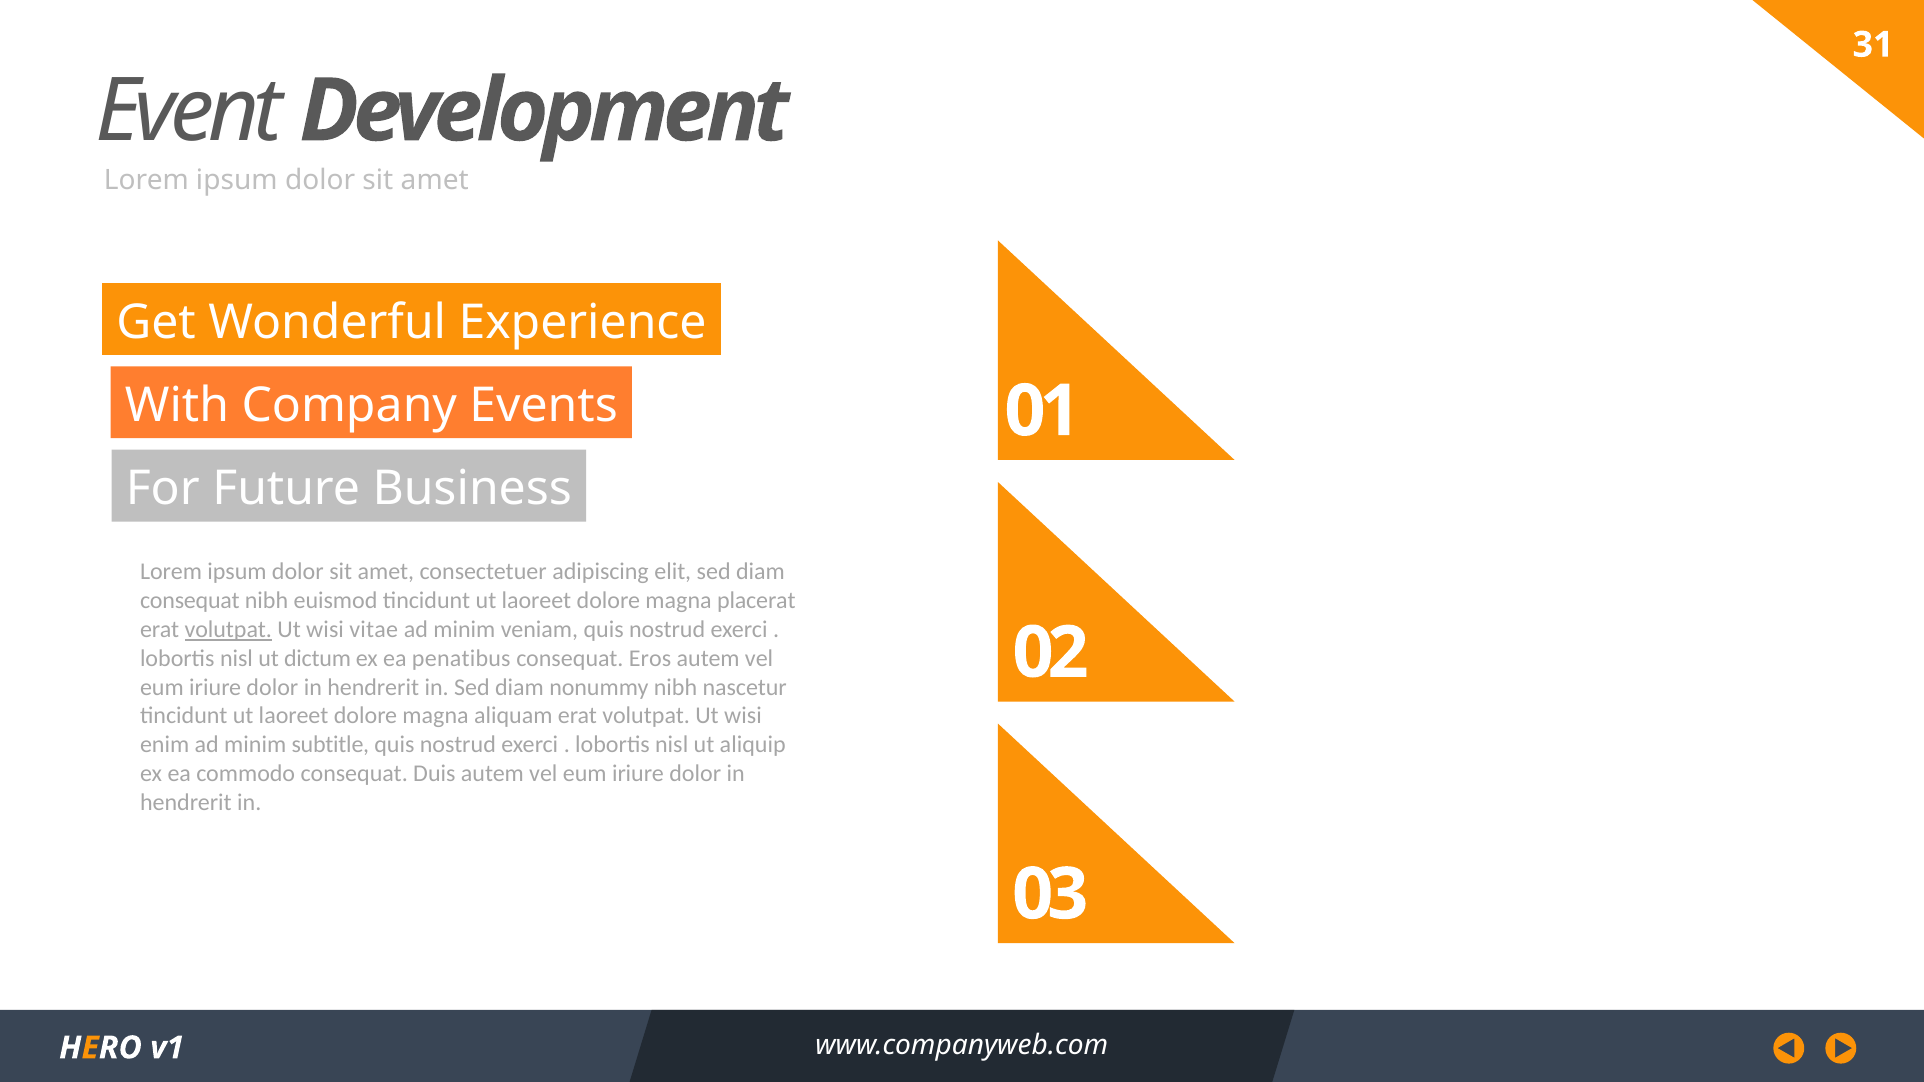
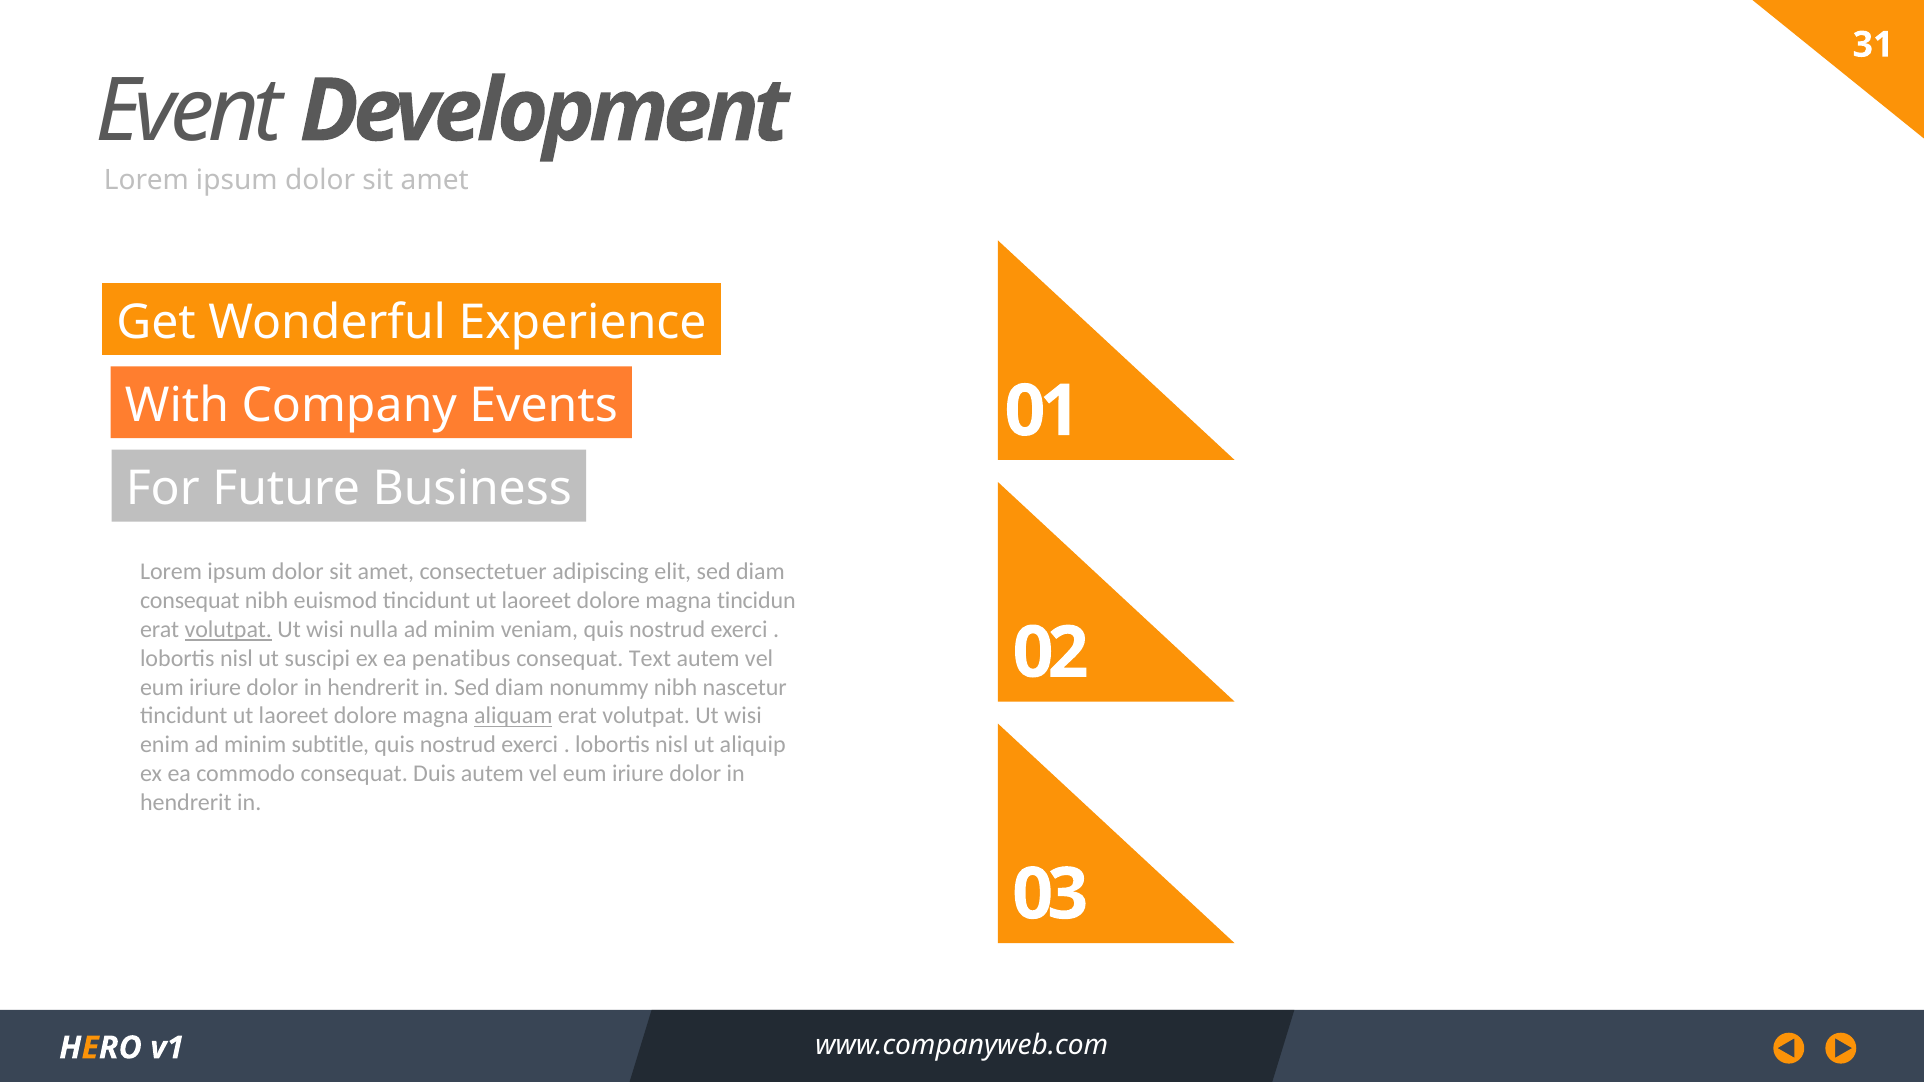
placerat: placerat -> tincidun
vitae: vitae -> nulla
dictum: dictum -> suscipi
Eros: Eros -> Text
aliquam underline: none -> present
